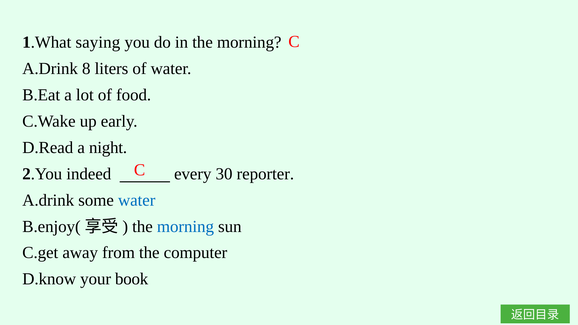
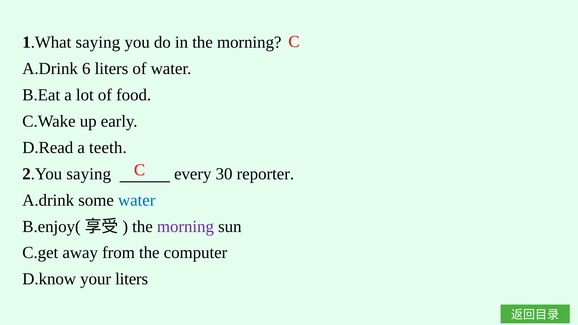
8: 8 -> 6
night: night -> teeth
2.You indeed: indeed -> saying
morning at (185, 227) colour: blue -> purple
your book: book -> liters
